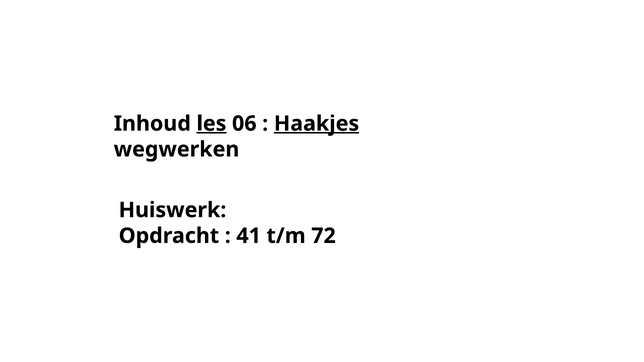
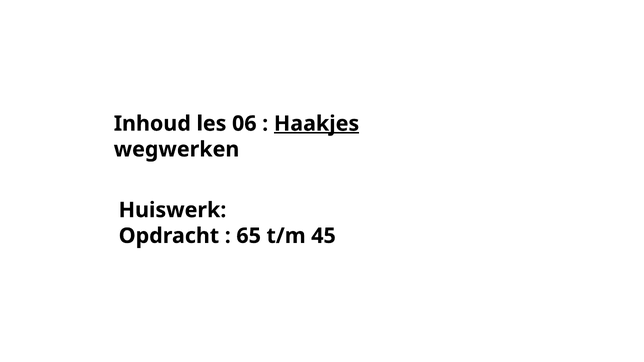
les underline: present -> none
41: 41 -> 65
72: 72 -> 45
